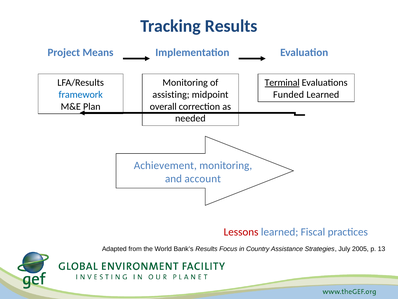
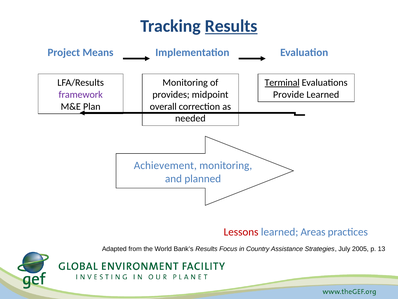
Results at (231, 26) underline: none -> present
framework colour: blue -> purple
assisting: assisting -> provides
Funded: Funded -> Provide
account: account -> planned
Fiscal: Fiscal -> Areas
